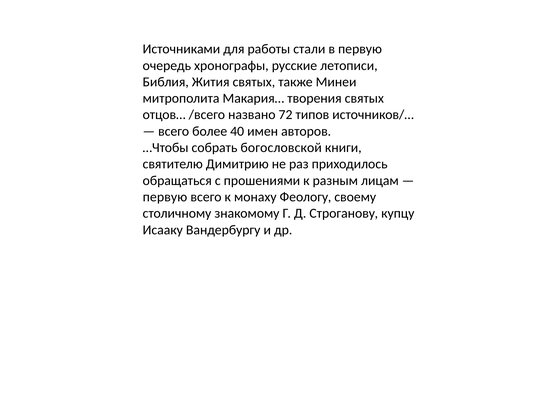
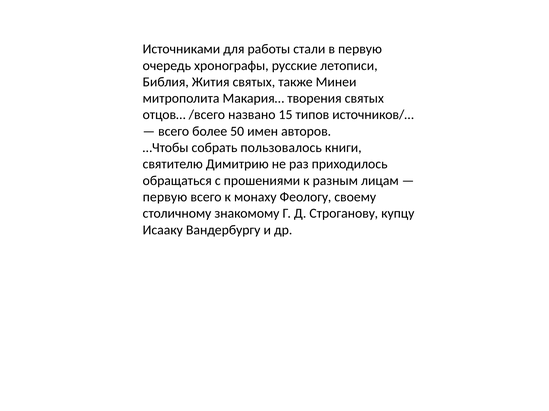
72: 72 -> 15
40: 40 -> 50
богословской: богословской -> пользовалось
